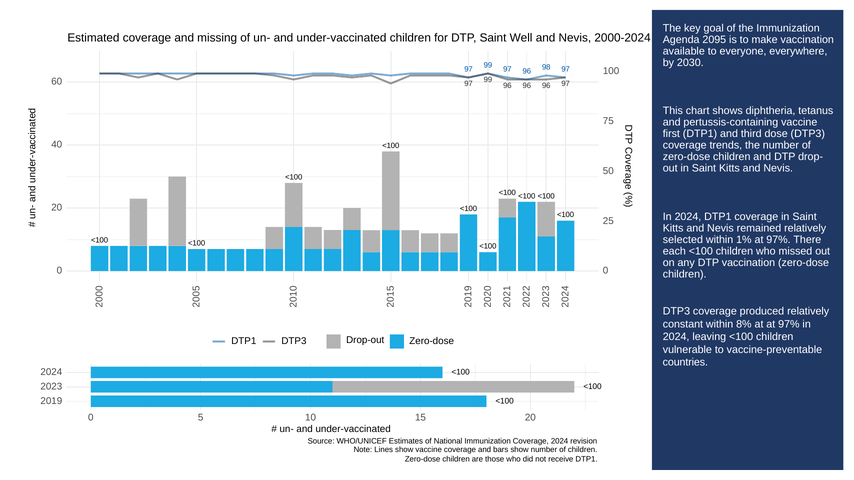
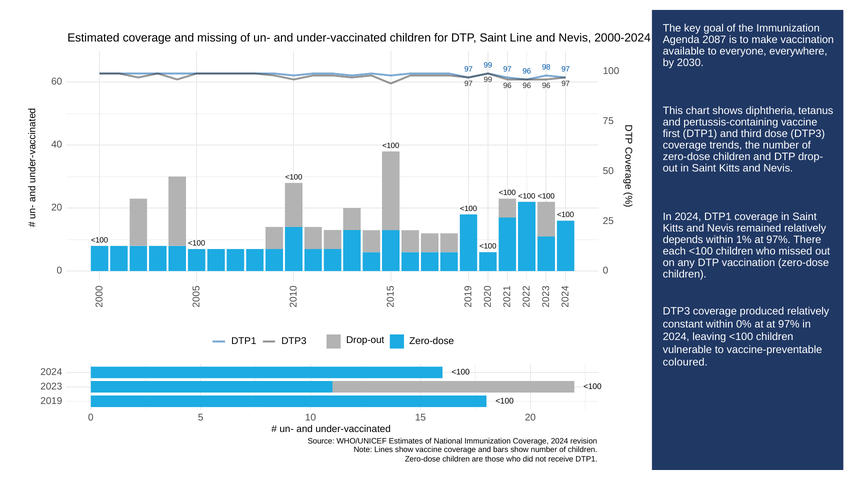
Well: Well -> Line
2095: 2095 -> 2087
selected: selected -> depends
8%: 8% -> 0%
countries: countries -> coloured
